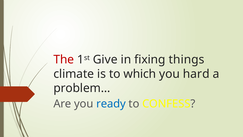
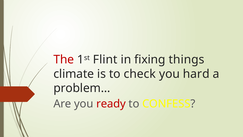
Give: Give -> Flint
which: which -> check
ready colour: blue -> red
